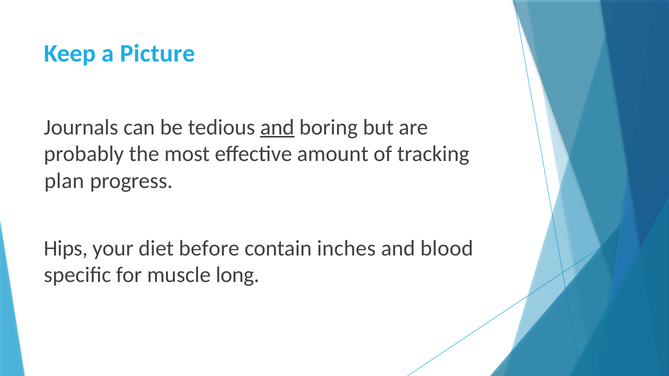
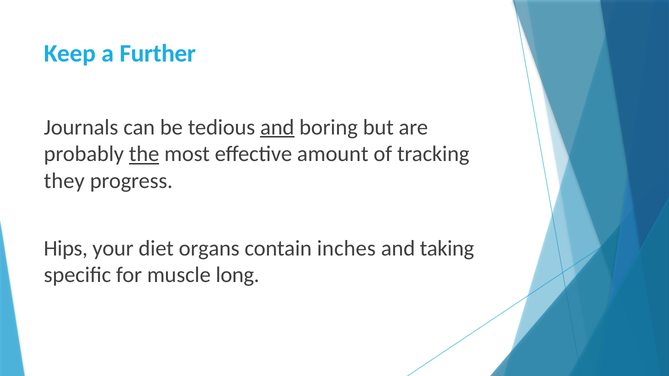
Picture: Picture -> Further
the underline: none -> present
plan: plan -> they
before: before -> organs
blood: blood -> taking
